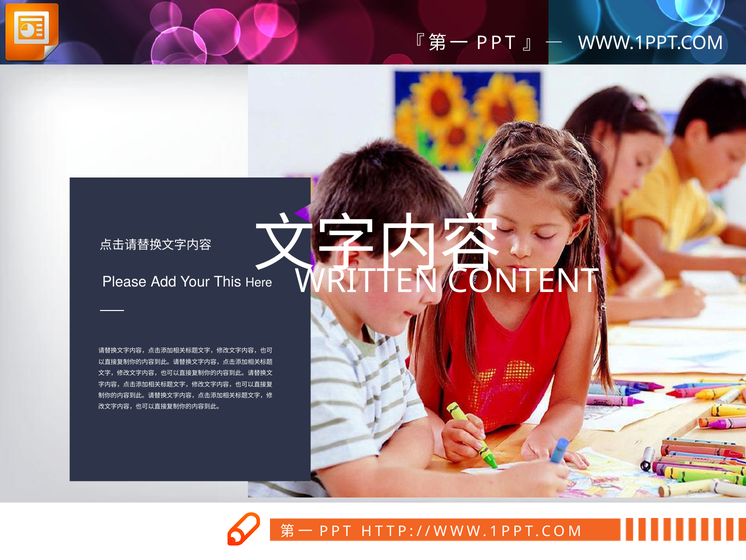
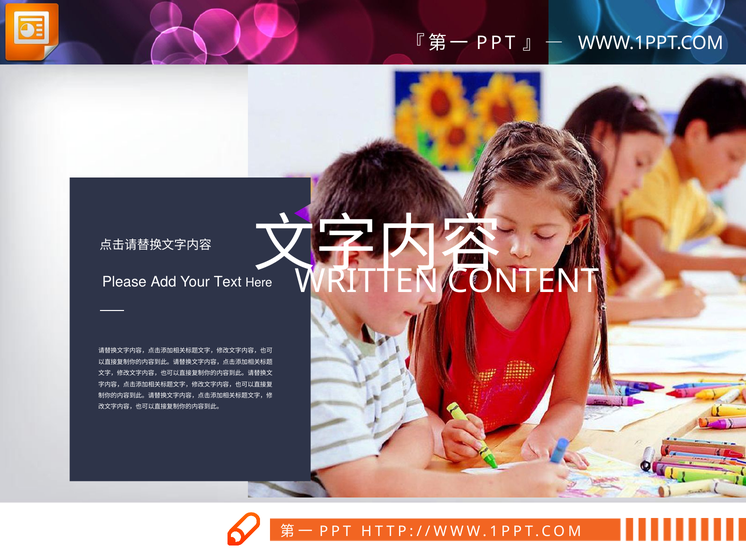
This: This -> Text
